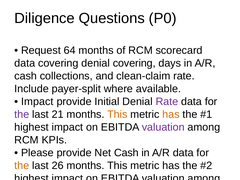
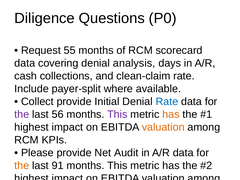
64: 64 -> 55
denial covering: covering -> analysis
Impact at (37, 102): Impact -> Collect
Rate at (167, 102) colour: purple -> blue
21: 21 -> 56
This at (117, 114) colour: orange -> purple
valuation at (163, 127) colour: purple -> orange
Net Cash: Cash -> Audit
26: 26 -> 91
